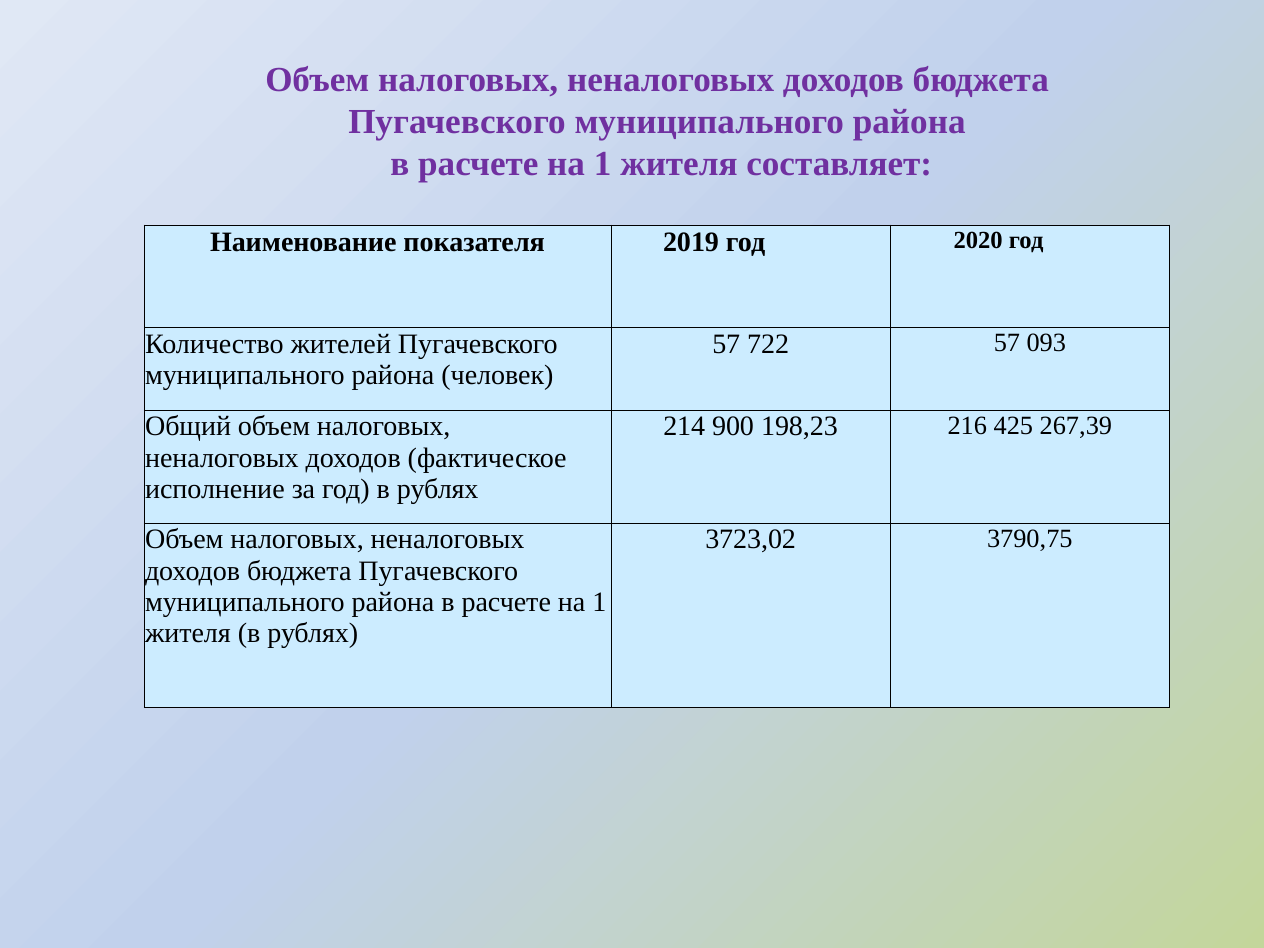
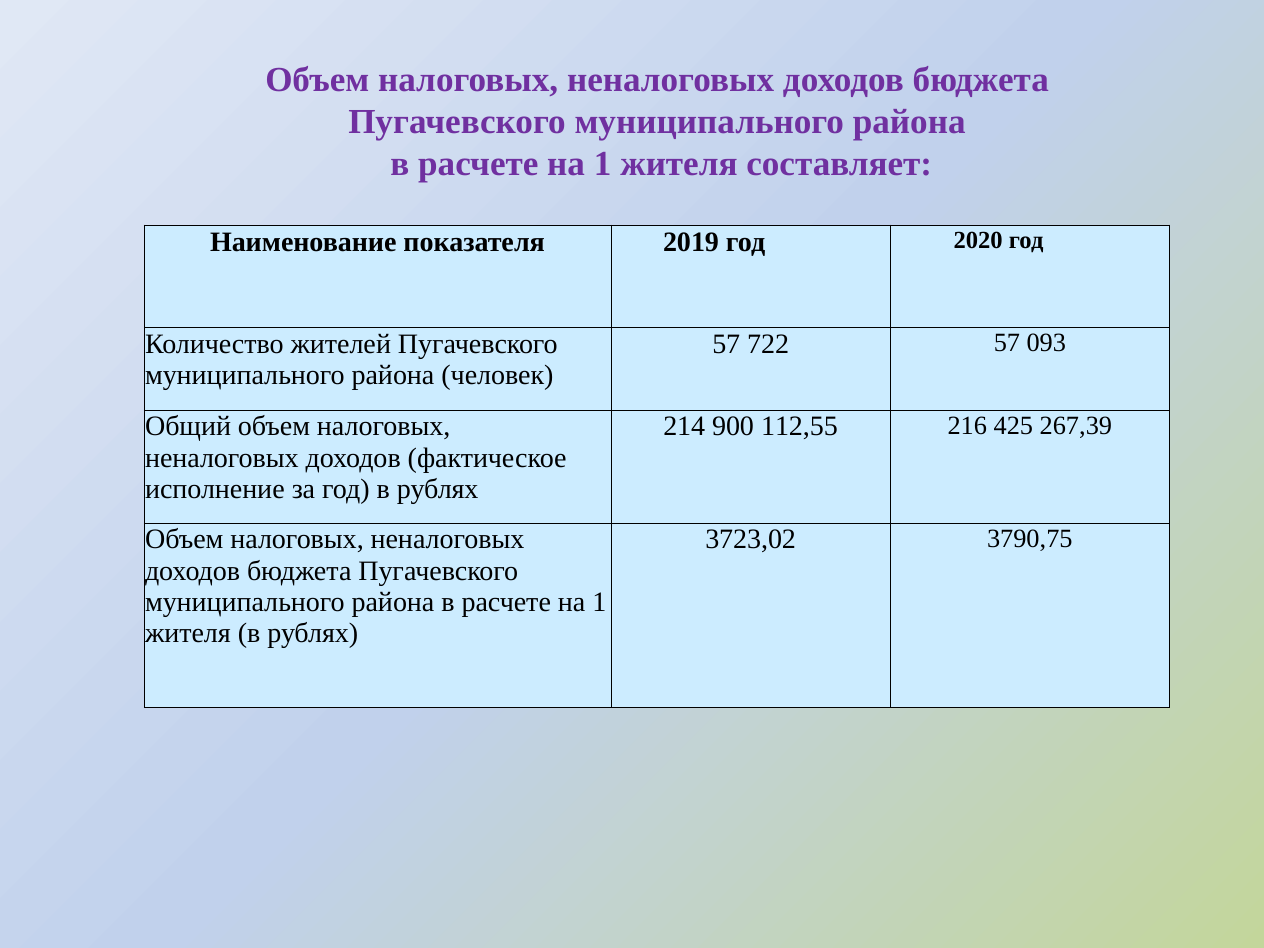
198,23: 198,23 -> 112,55
